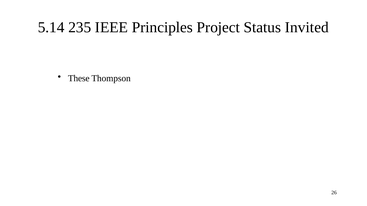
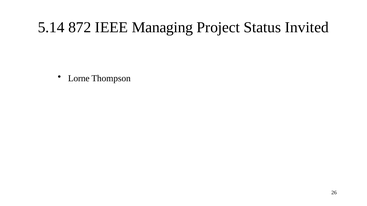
235: 235 -> 872
Principles: Principles -> Managing
These: These -> Lorne
